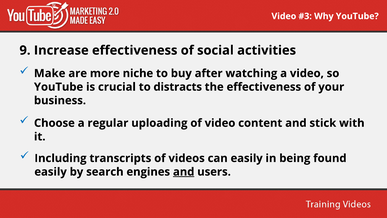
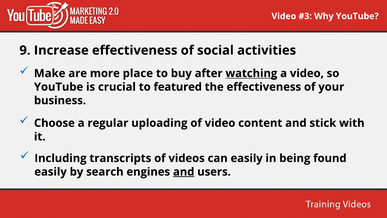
niche: niche -> place
watching underline: none -> present
distracts: distracts -> featured
